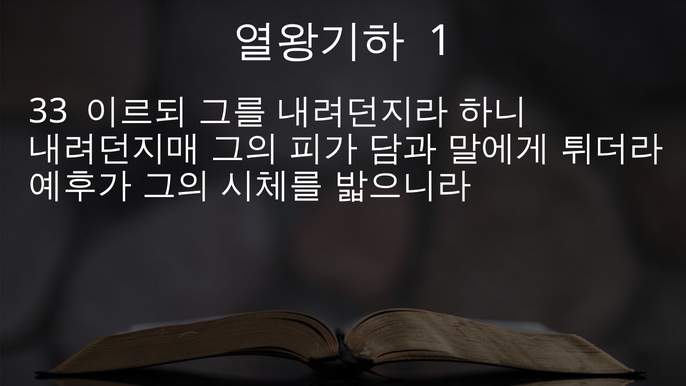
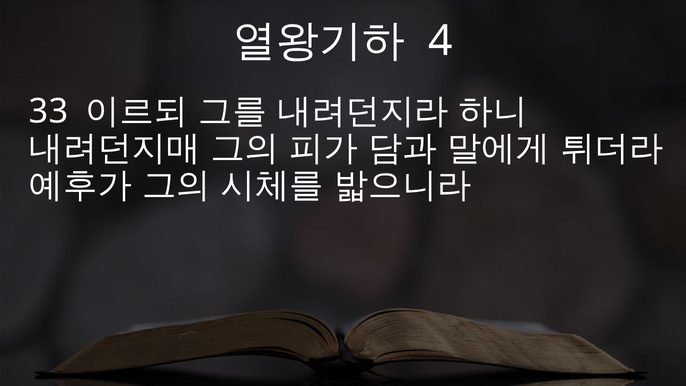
1: 1 -> 4
